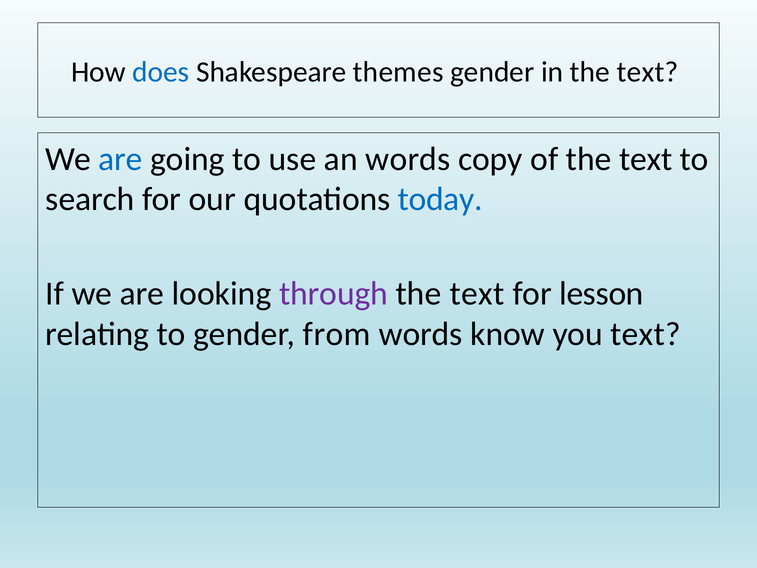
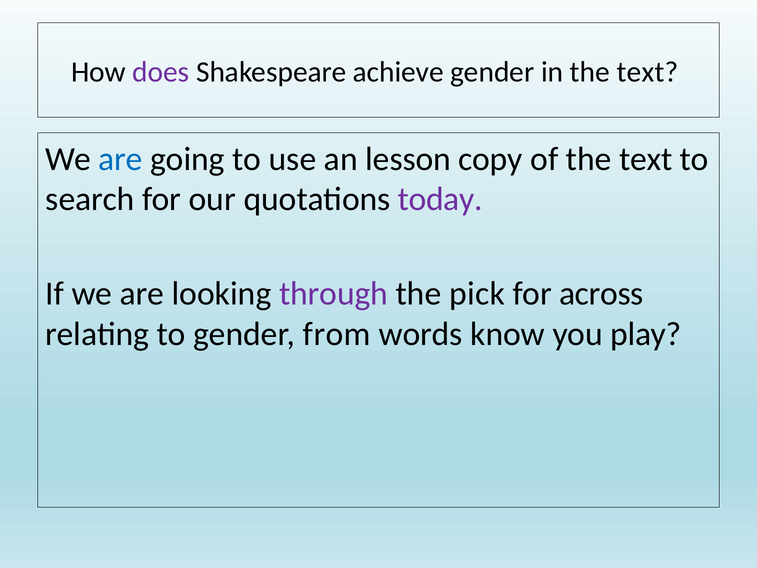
does colour: blue -> purple
themes: themes -> achieve
an words: words -> lesson
today colour: blue -> purple
text at (477, 294): text -> pick
lesson: lesson -> across
you text: text -> play
